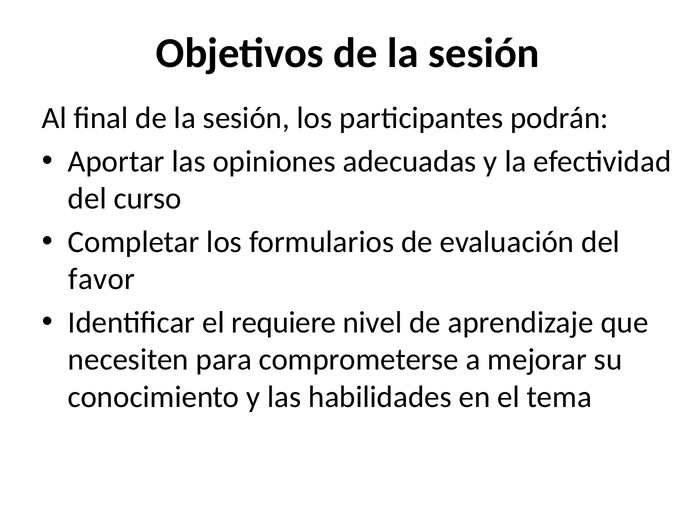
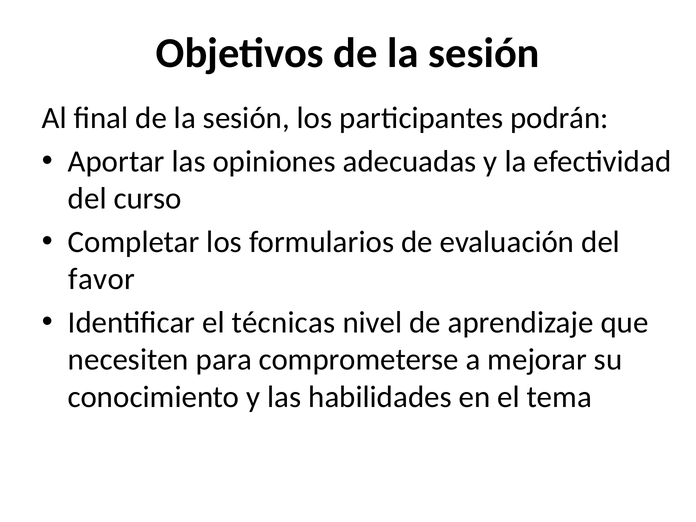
requiere: requiere -> técnicas
